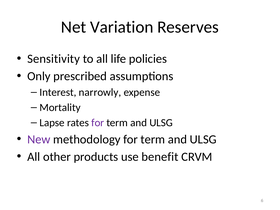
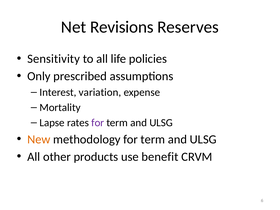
Variation: Variation -> Revisions
narrowly: narrowly -> variation
New colour: purple -> orange
